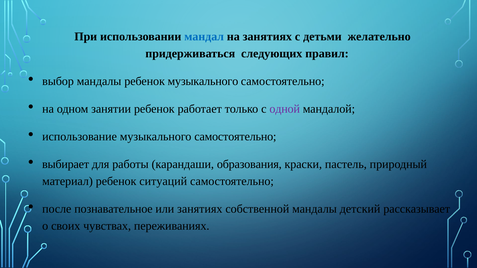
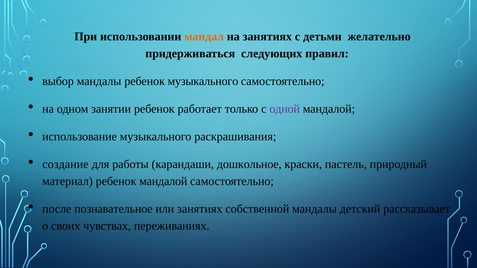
мандал colour: blue -> orange
использование музыкального самостоятельно: самостоятельно -> раскрашивания
выбирает: выбирает -> создание
образования: образования -> дошкольное
ребенок ситуаций: ситуаций -> мандалой
